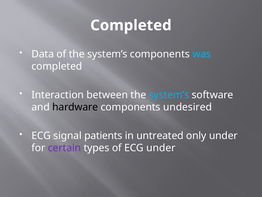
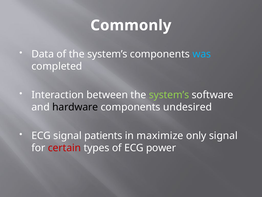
Completed at (131, 25): Completed -> Commonly
system’s at (169, 95) colour: light blue -> light green
untreated: untreated -> maximize
only under: under -> signal
certain colour: purple -> red
ECG under: under -> power
